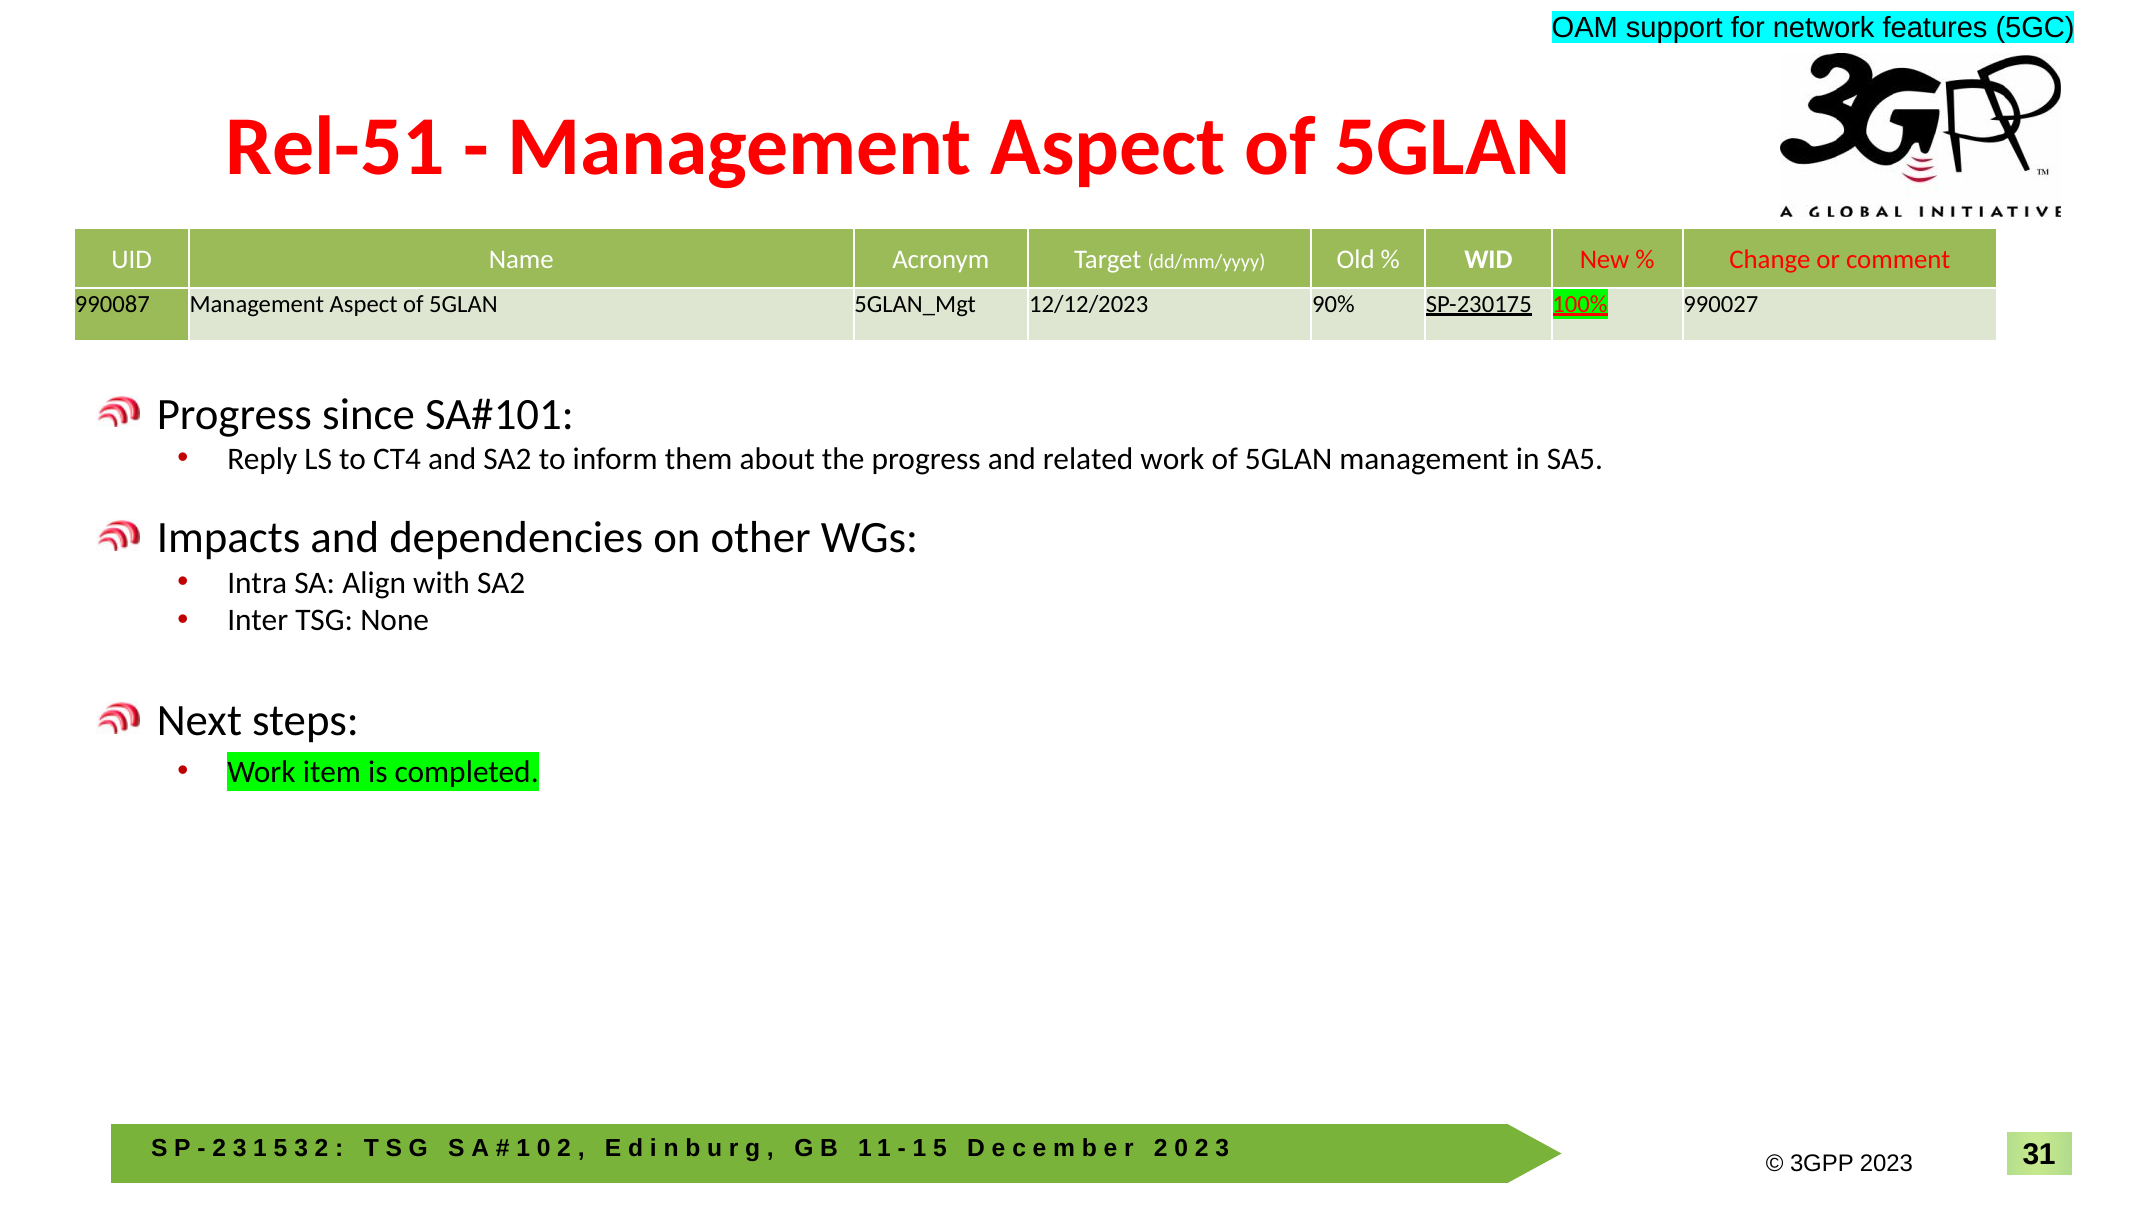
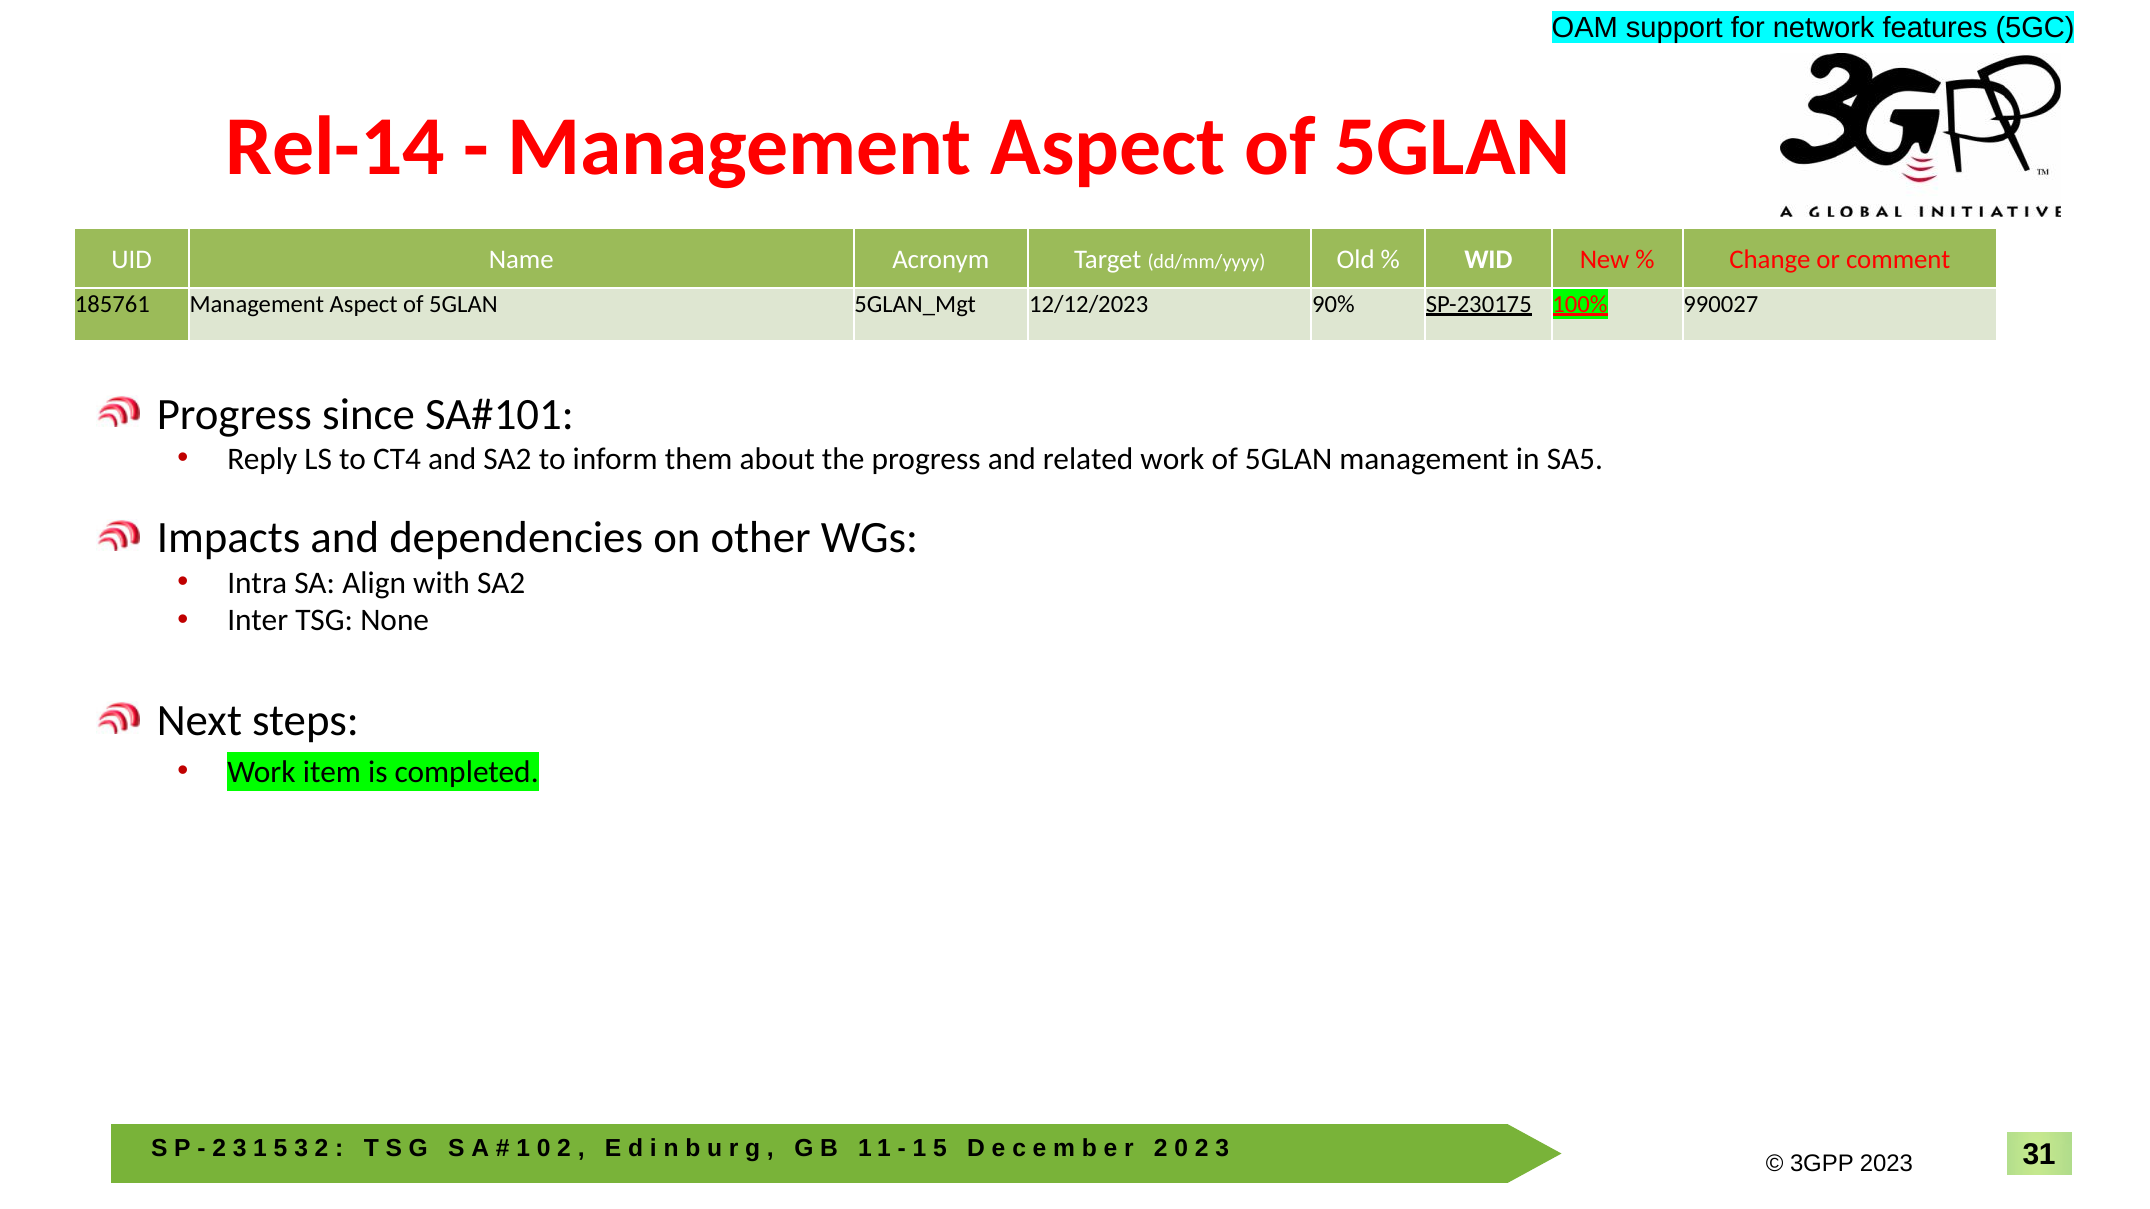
Rel-51: Rel-51 -> Rel-14
990087: 990087 -> 185761
